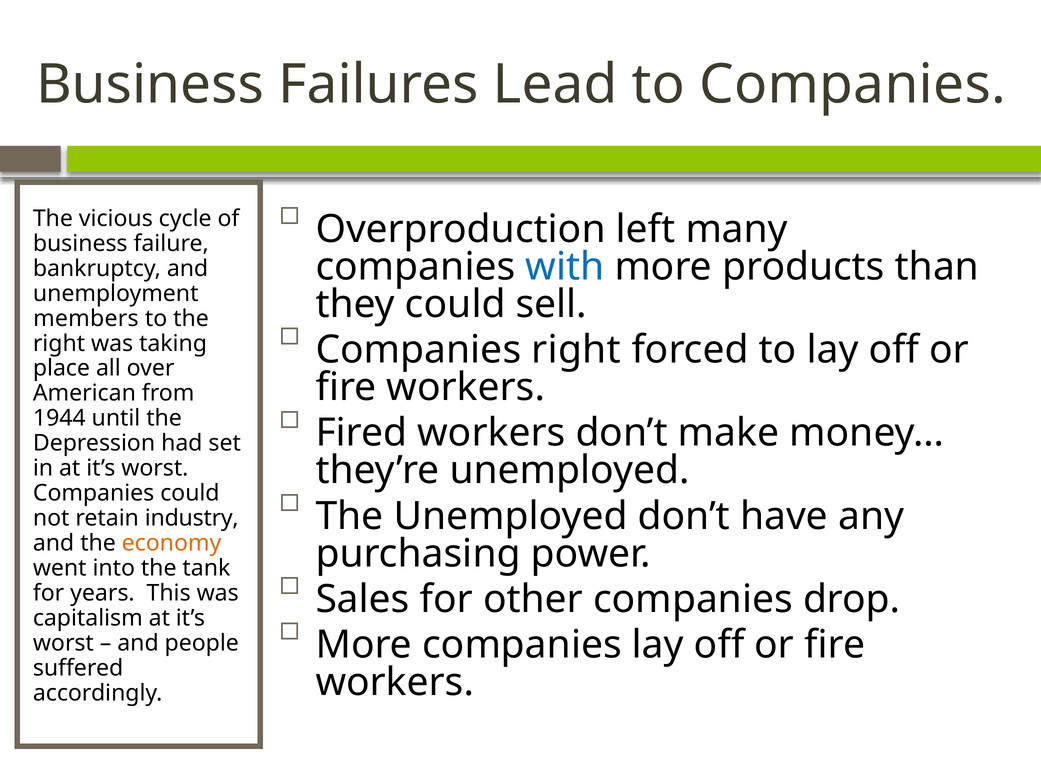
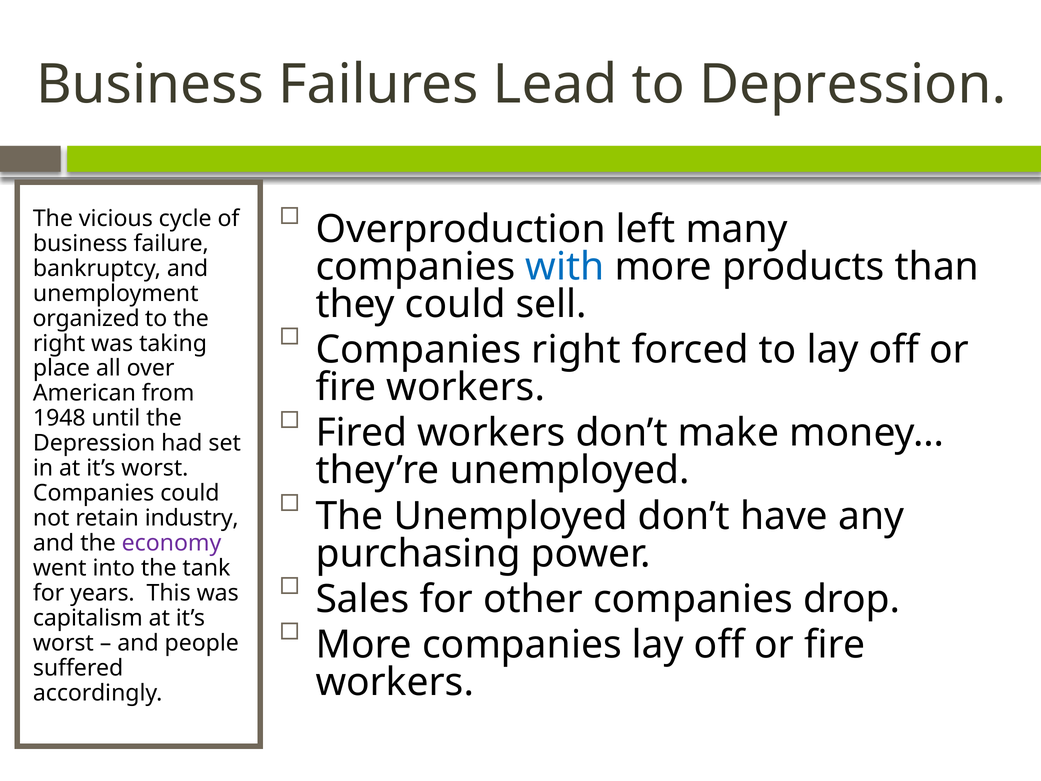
to Companies: Companies -> Depression
members: members -> organized
1944: 1944 -> 1948
economy colour: orange -> purple
